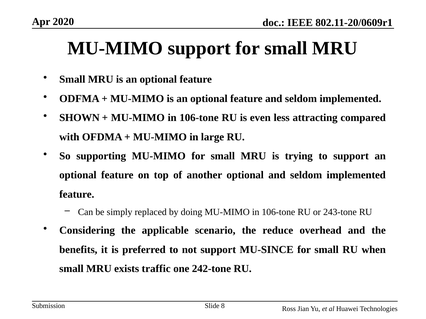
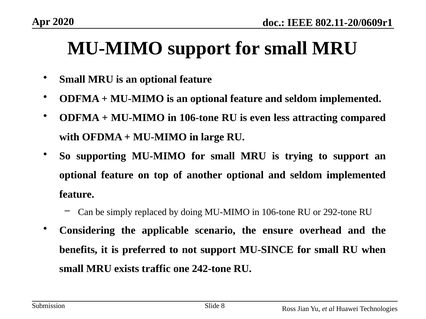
SHOWN at (79, 118): SHOWN -> ODFMA
243-tone: 243-tone -> 292-tone
reduce: reduce -> ensure
